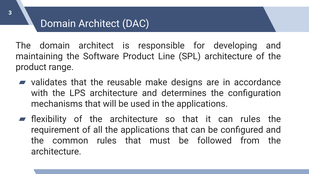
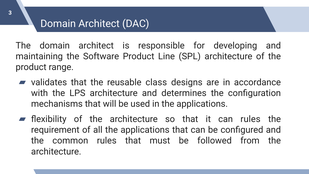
make: make -> class
